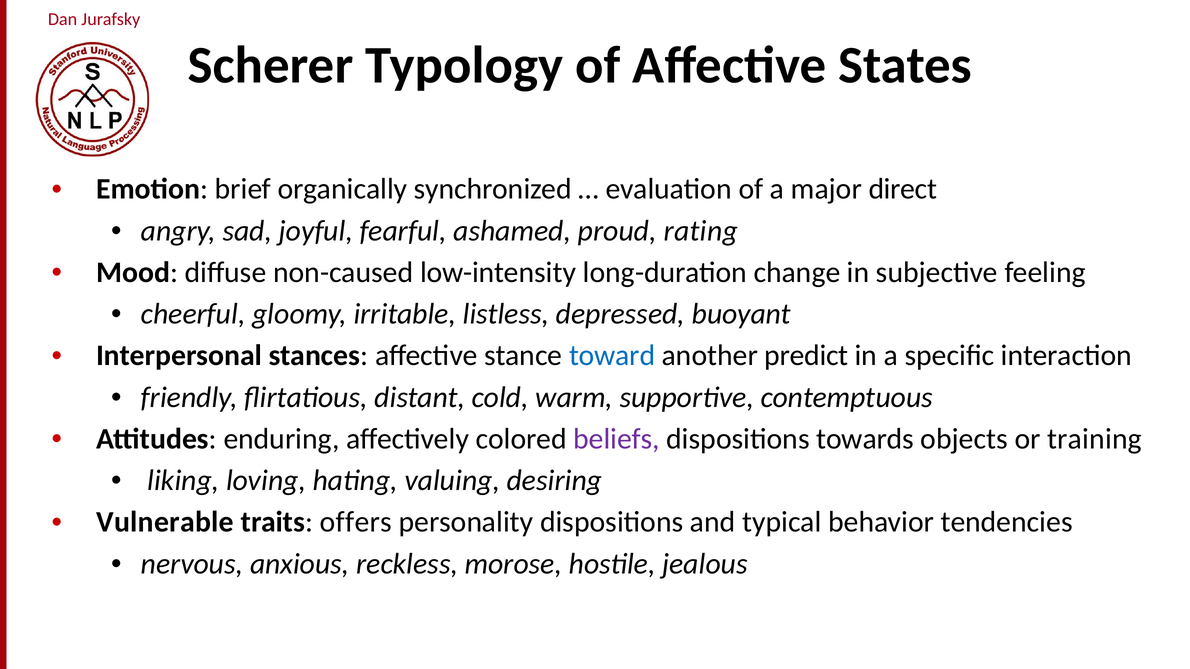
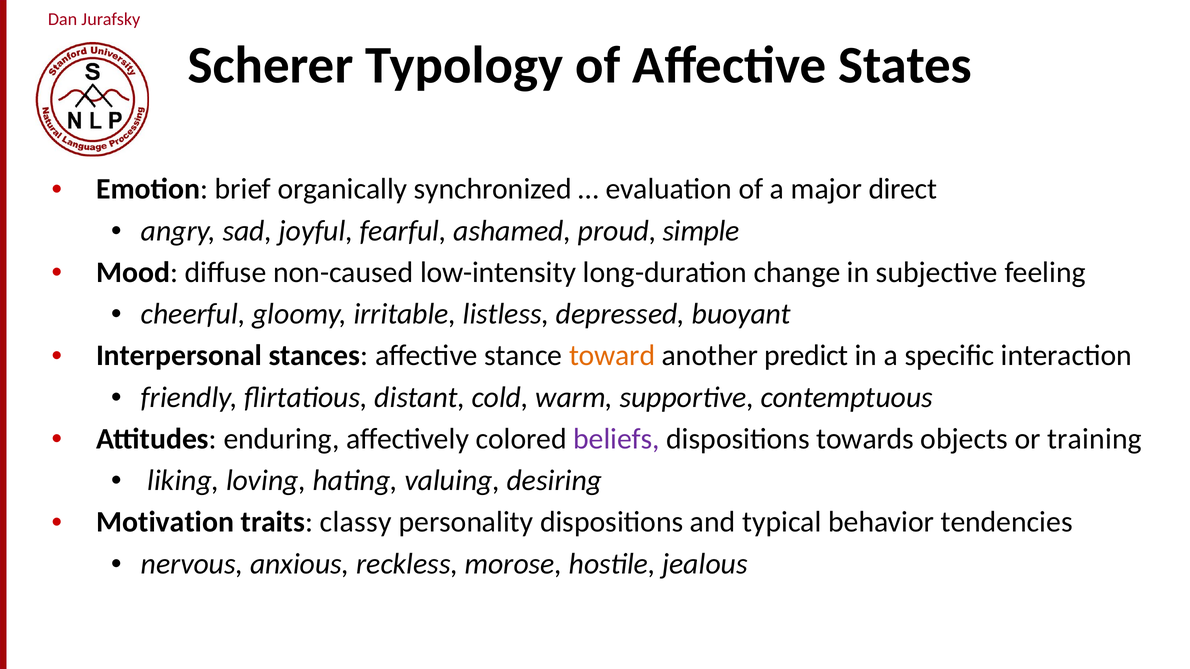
rating: rating -> simple
toward colour: blue -> orange
Vulnerable: Vulnerable -> Motivation
offers: offers -> classy
